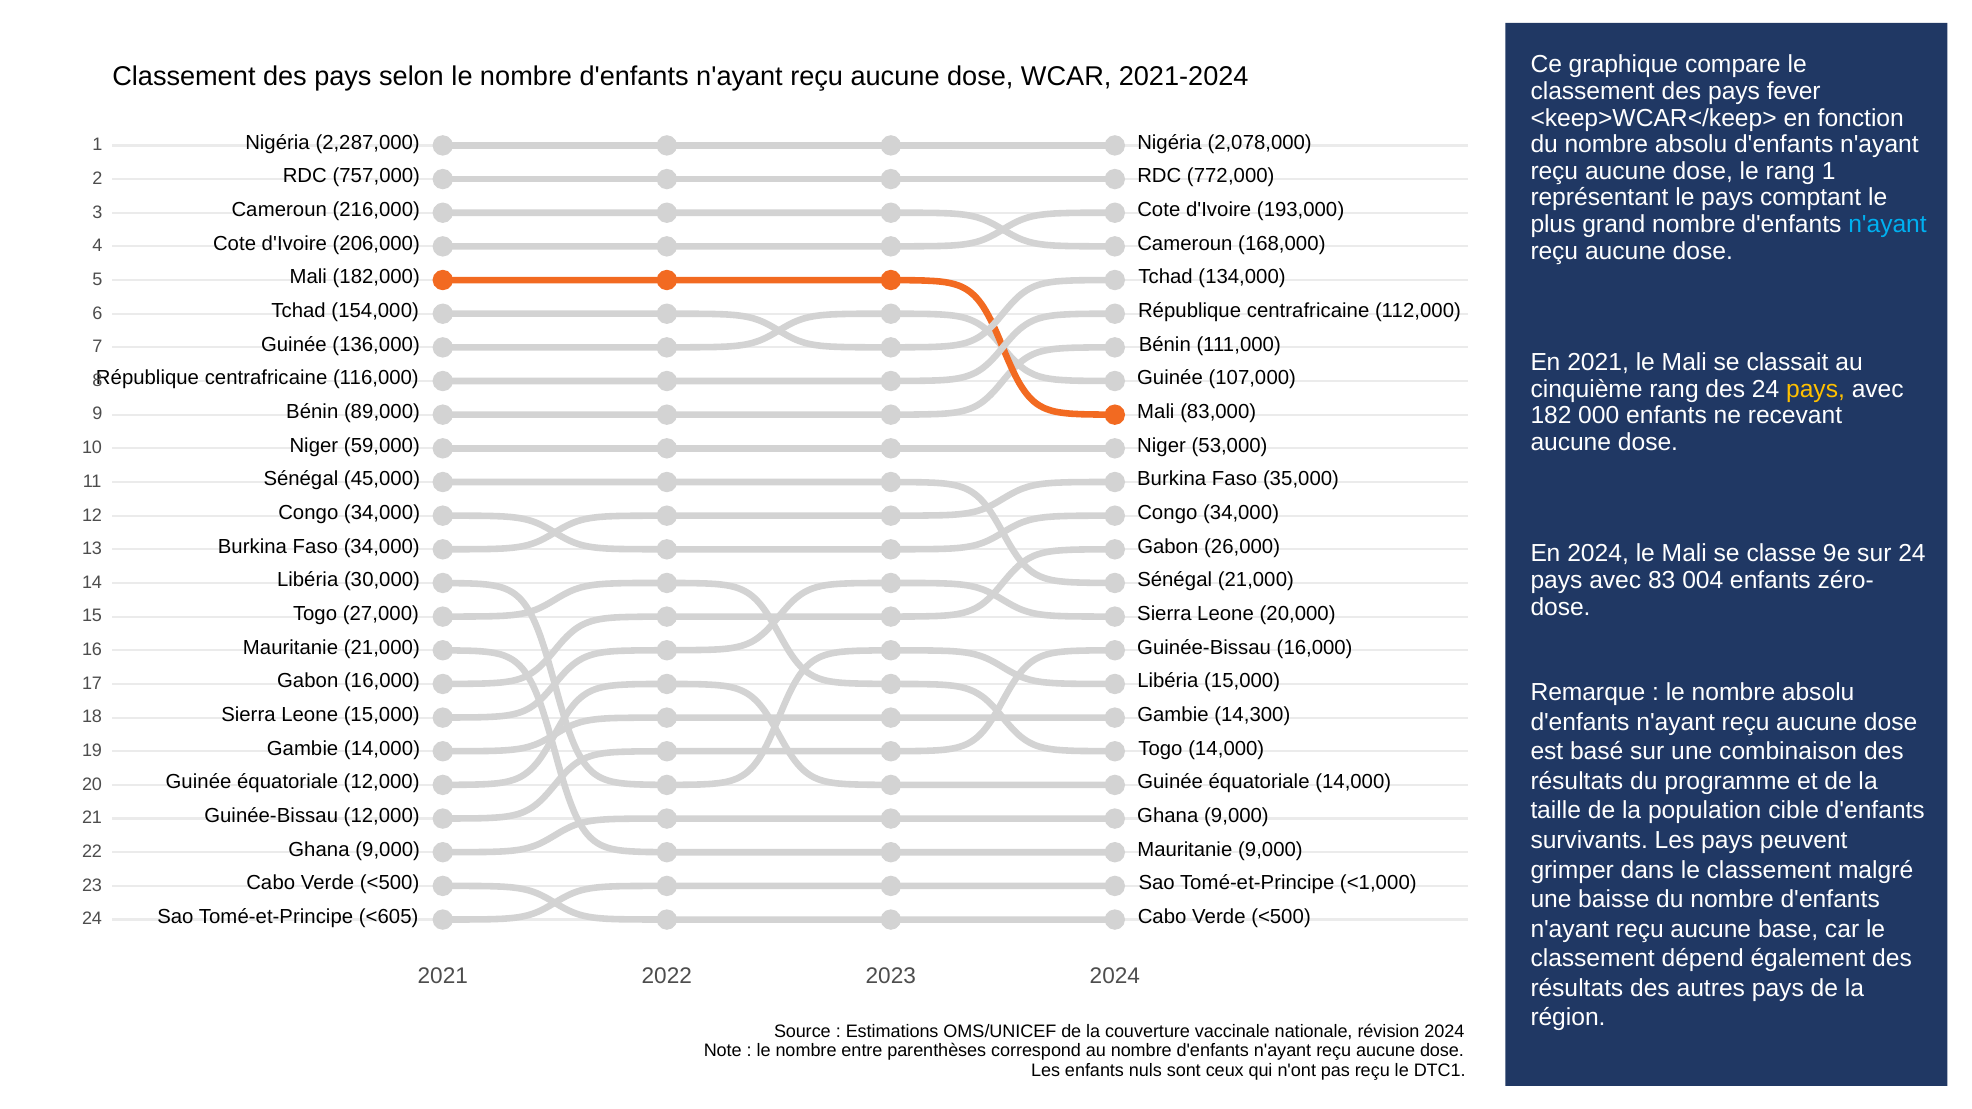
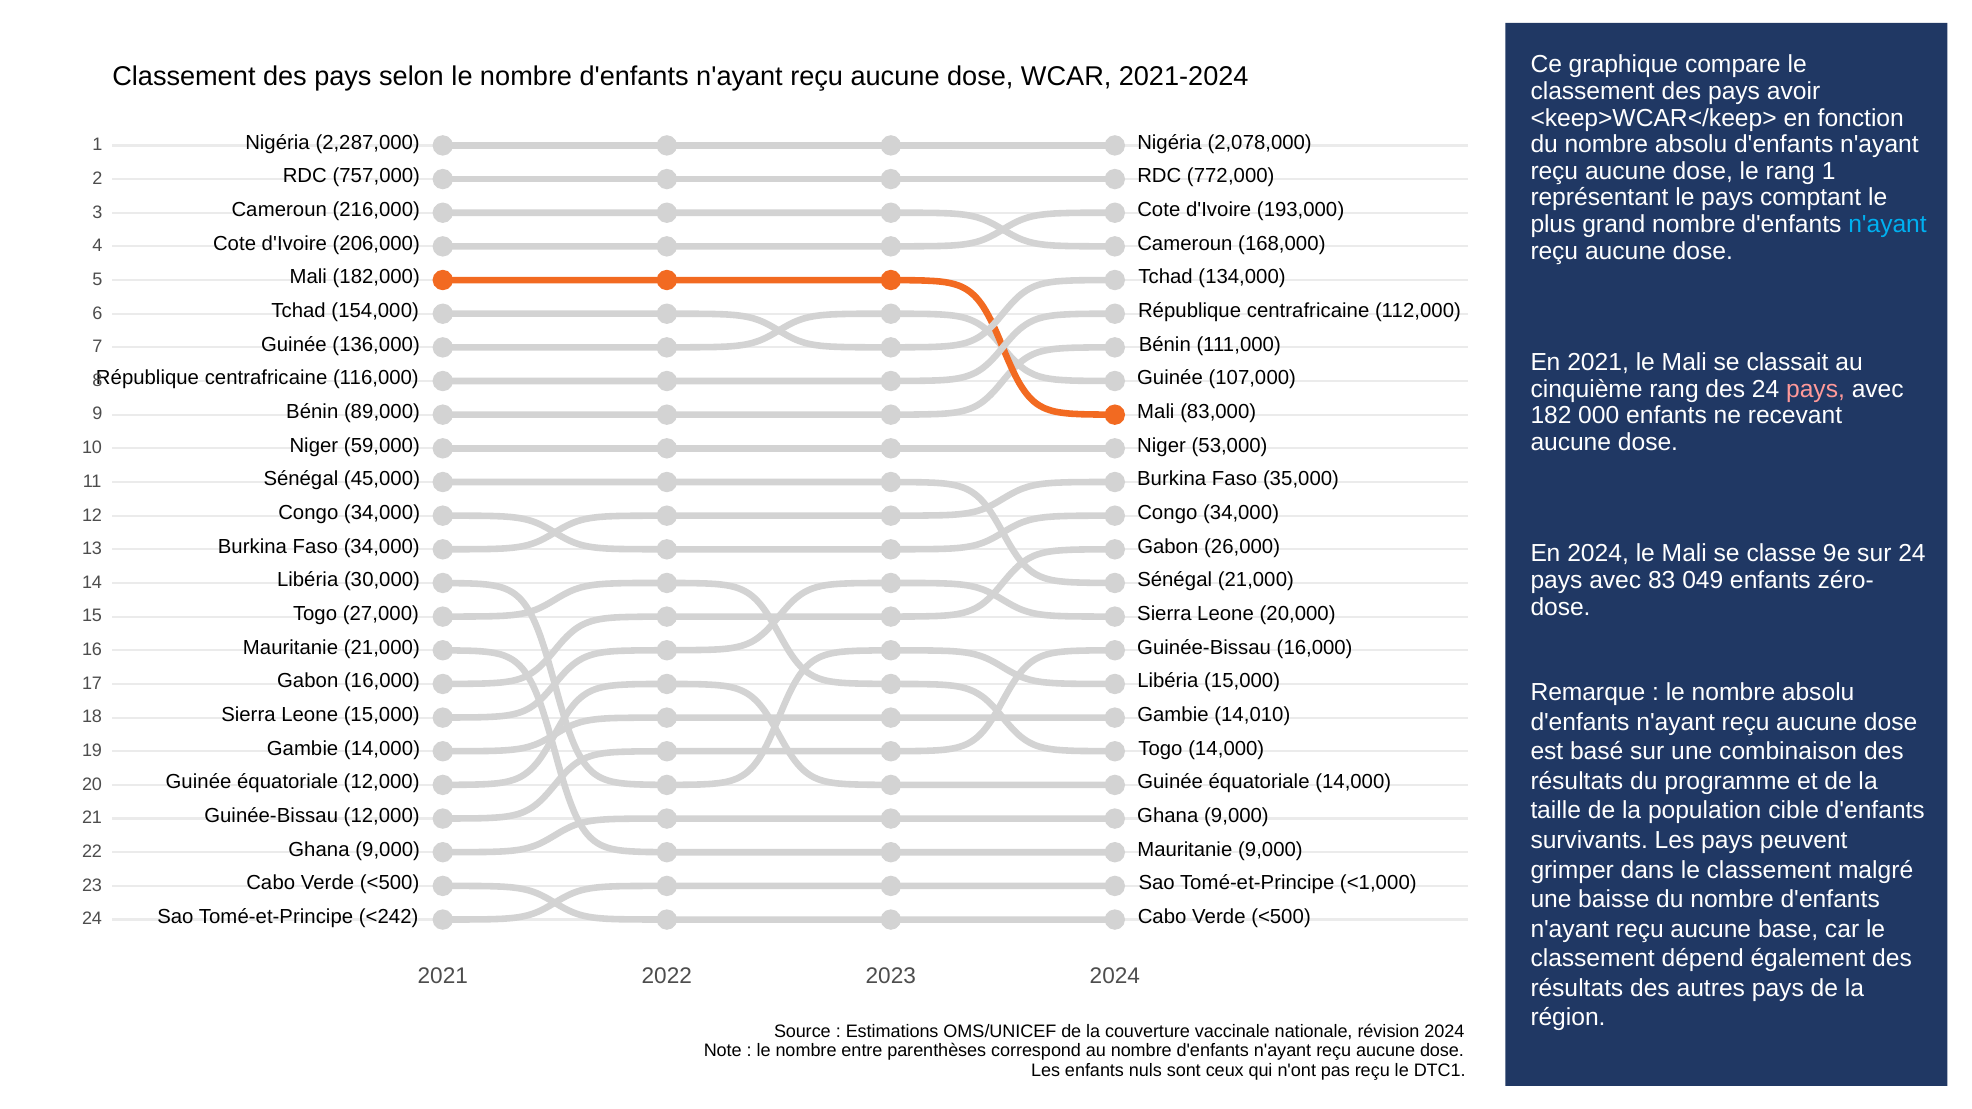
fever: fever -> avoir
pays at (1815, 389) colour: yellow -> pink
004: 004 -> 049
14,300: 14,300 -> 14,010
<605: <605 -> <242
